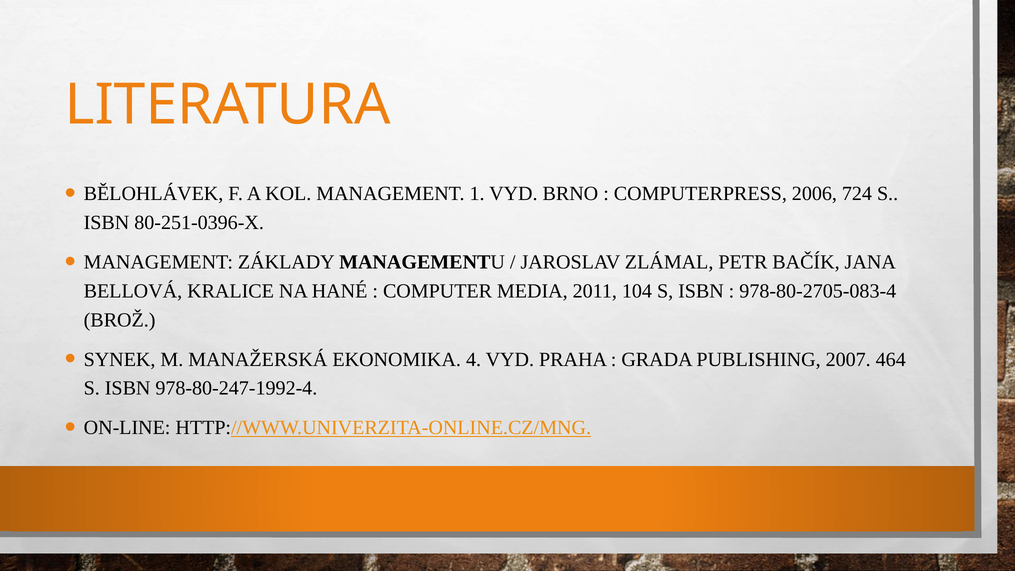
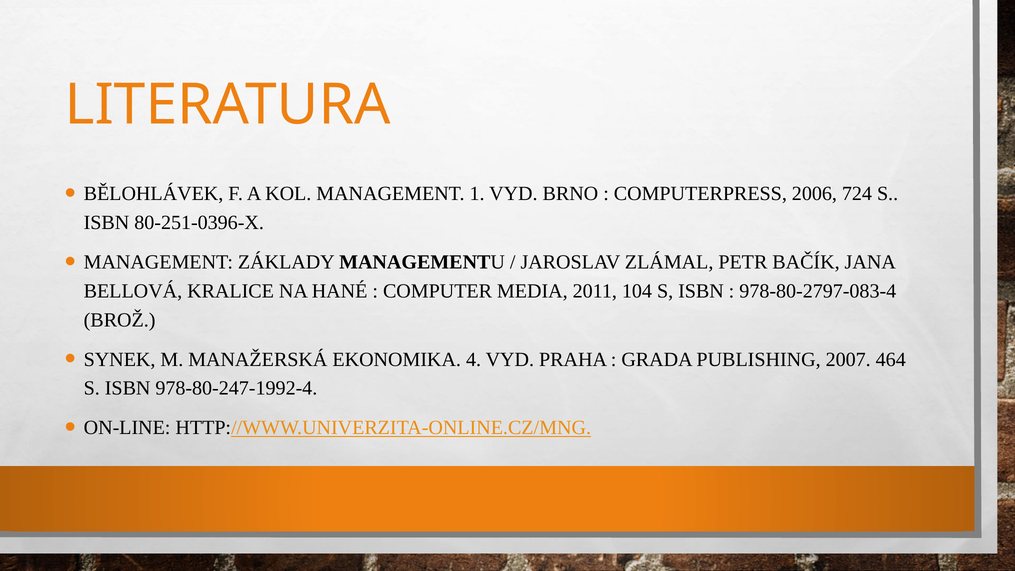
978-80-2705-083-4: 978-80-2705-083-4 -> 978-80-2797-083-4
